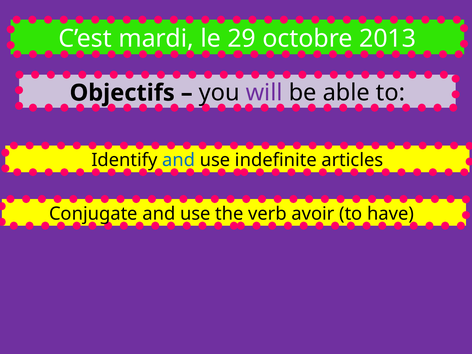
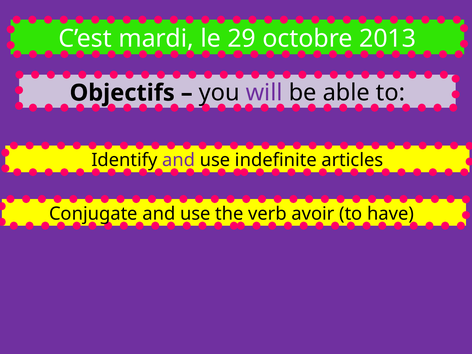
and at (179, 160) colour: blue -> purple
